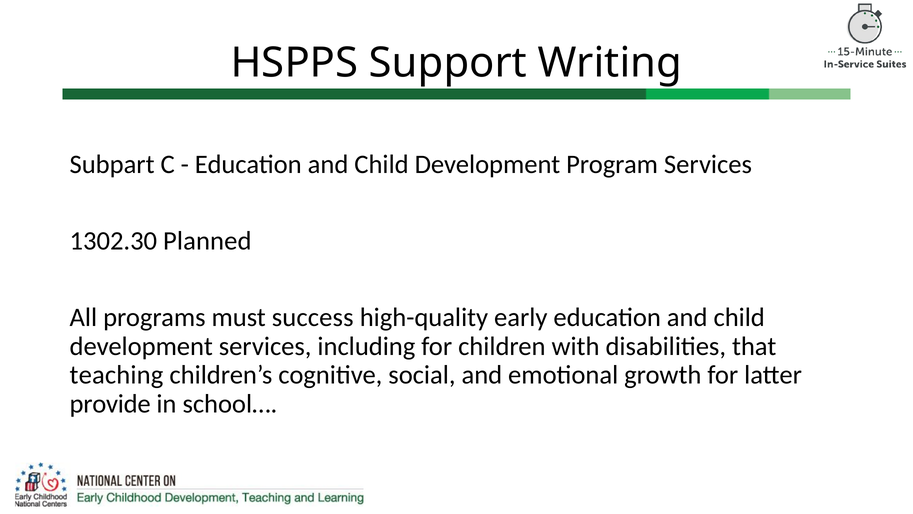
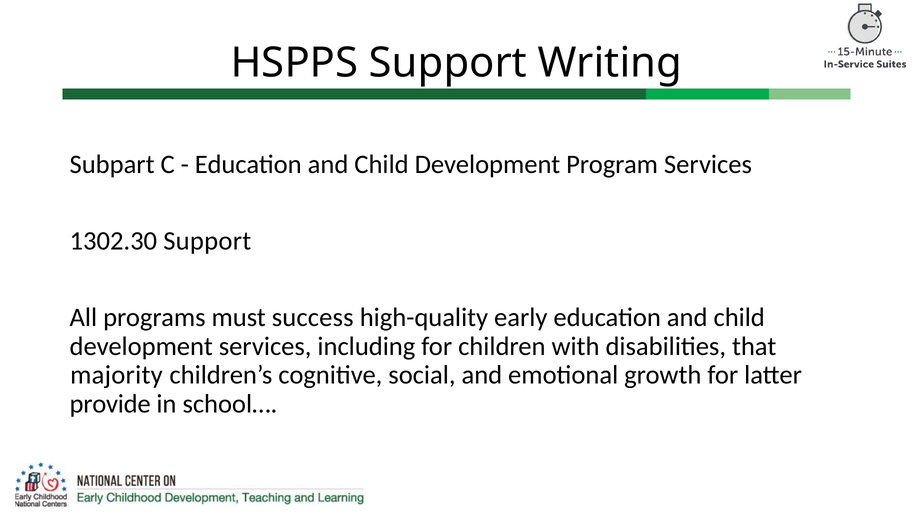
1302.30 Planned: Planned -> Support
teaching: teaching -> majority
